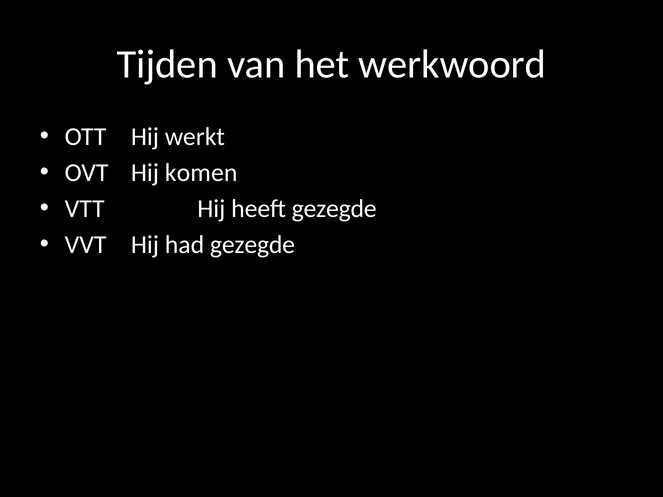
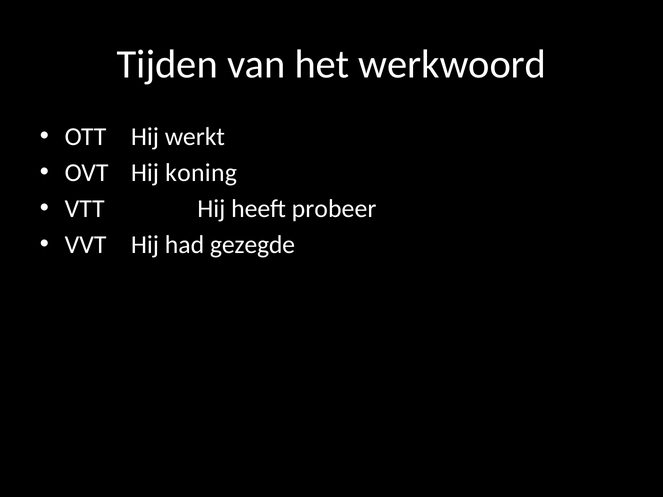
komen: komen -> koning
heeft gezegde: gezegde -> probeer
